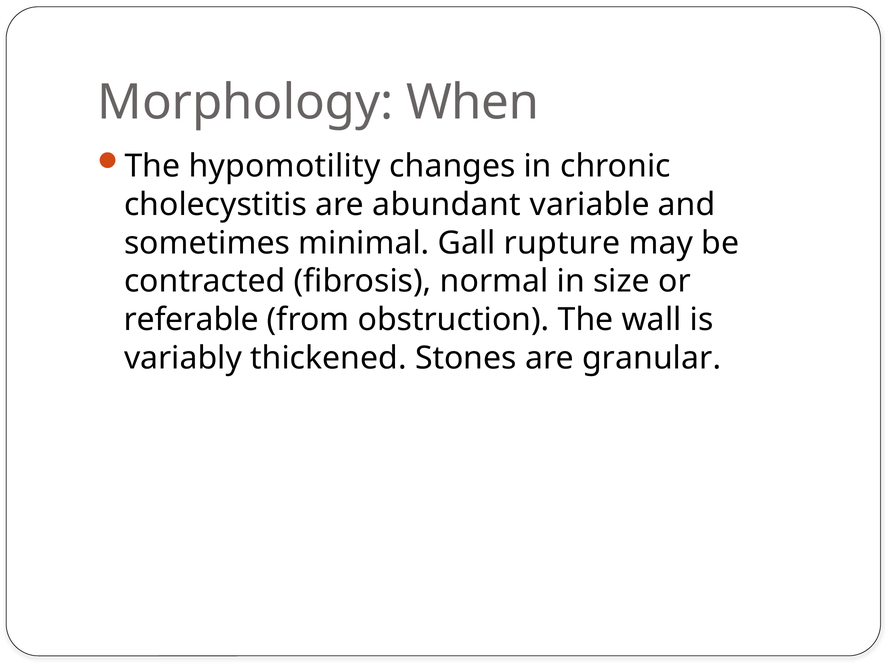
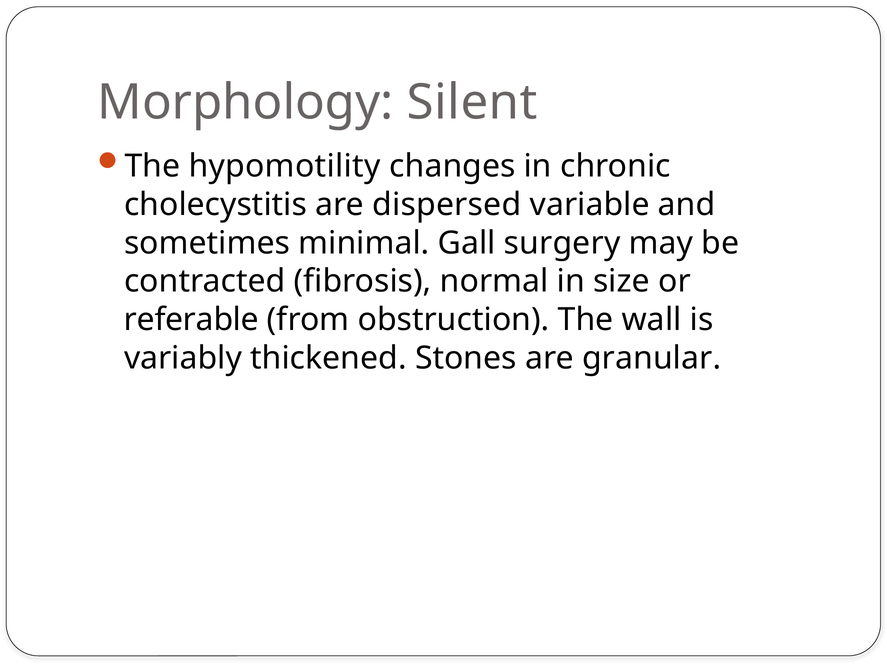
When: When -> Silent
abundant: abundant -> dispersed
rupture: rupture -> surgery
